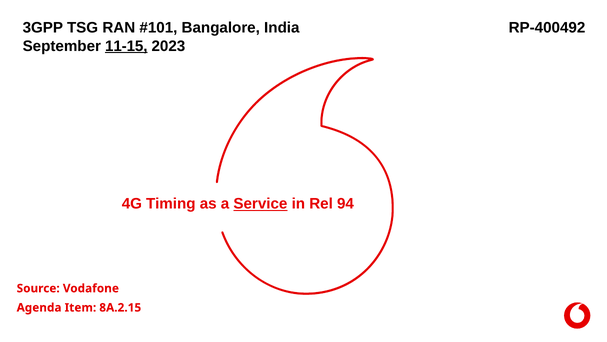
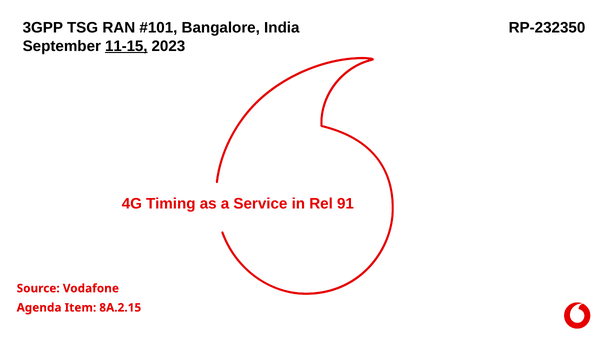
RP-400492: RP-400492 -> RP-232350
Service underline: present -> none
94: 94 -> 91
